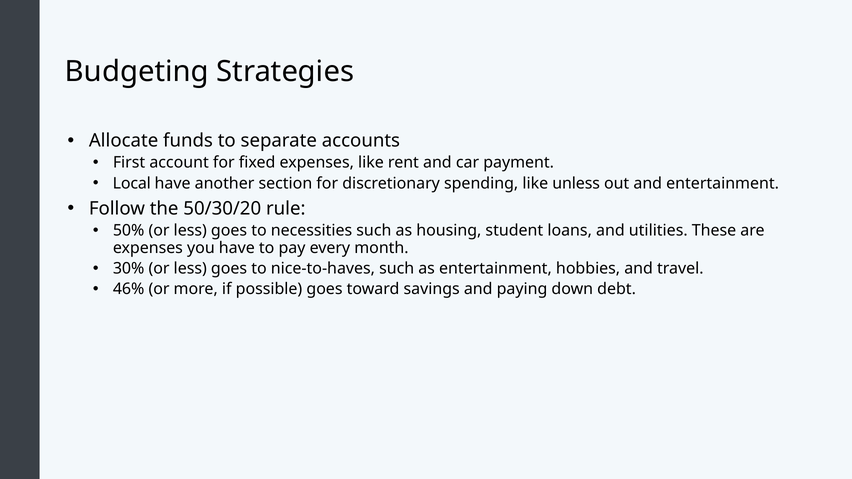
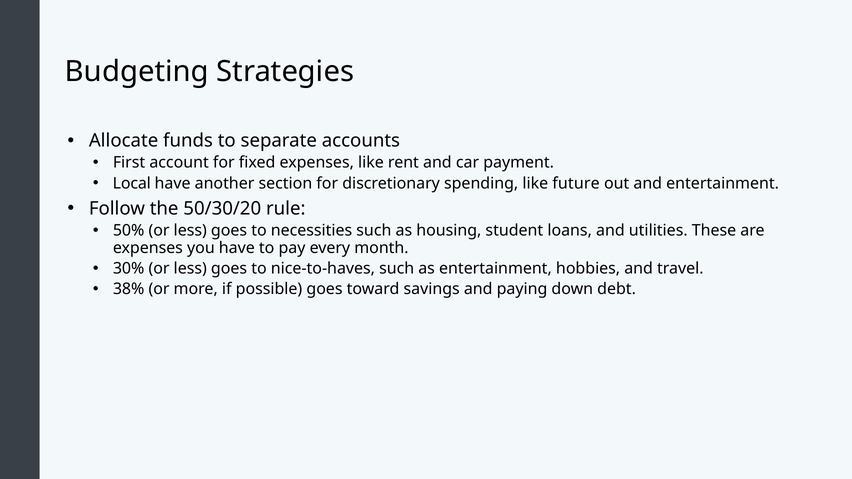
unless: unless -> future
46%: 46% -> 38%
